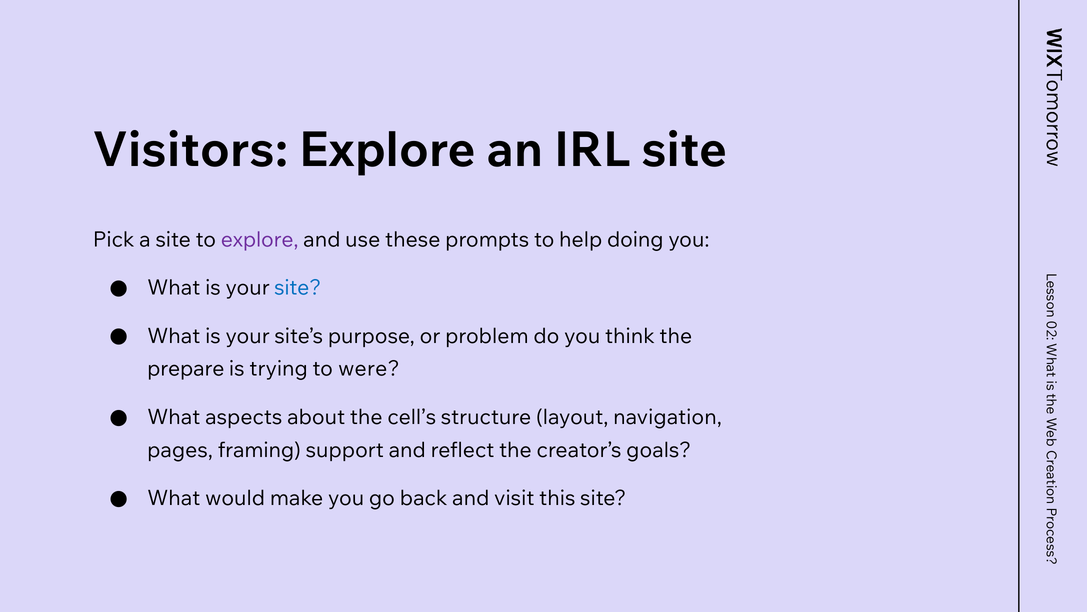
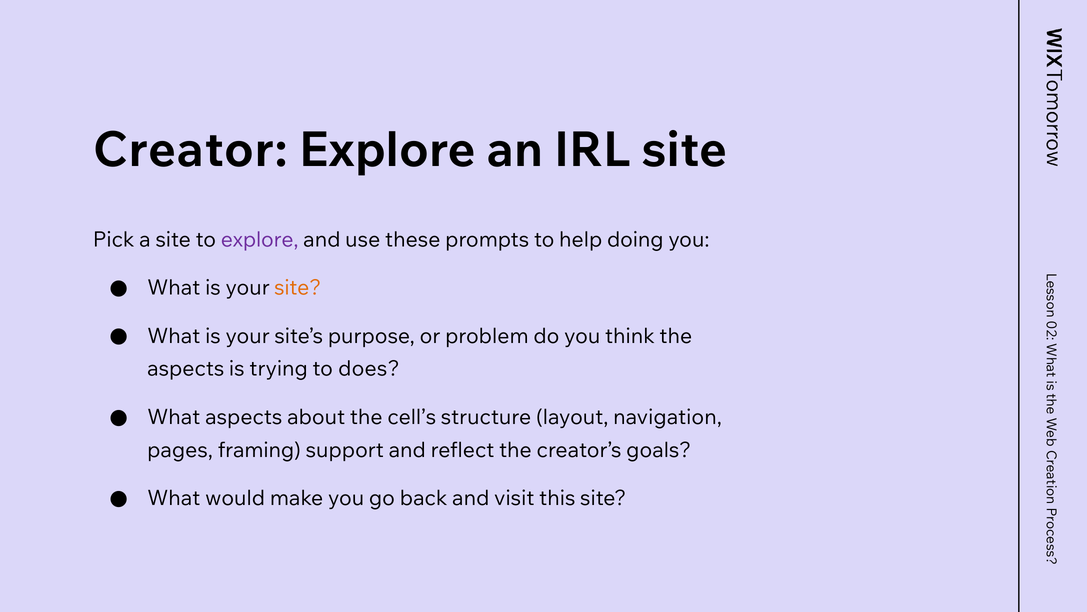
Visitors: Visitors -> Creator
site at (298, 288) colour: blue -> orange
prepare at (186, 369): prepare -> aspects
were: were -> does
